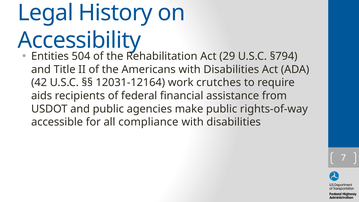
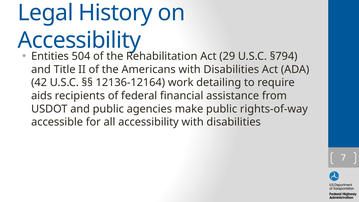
12031-12164: 12031-12164 -> 12136-12164
crutches: crutches -> detailing
all compliance: compliance -> accessibility
